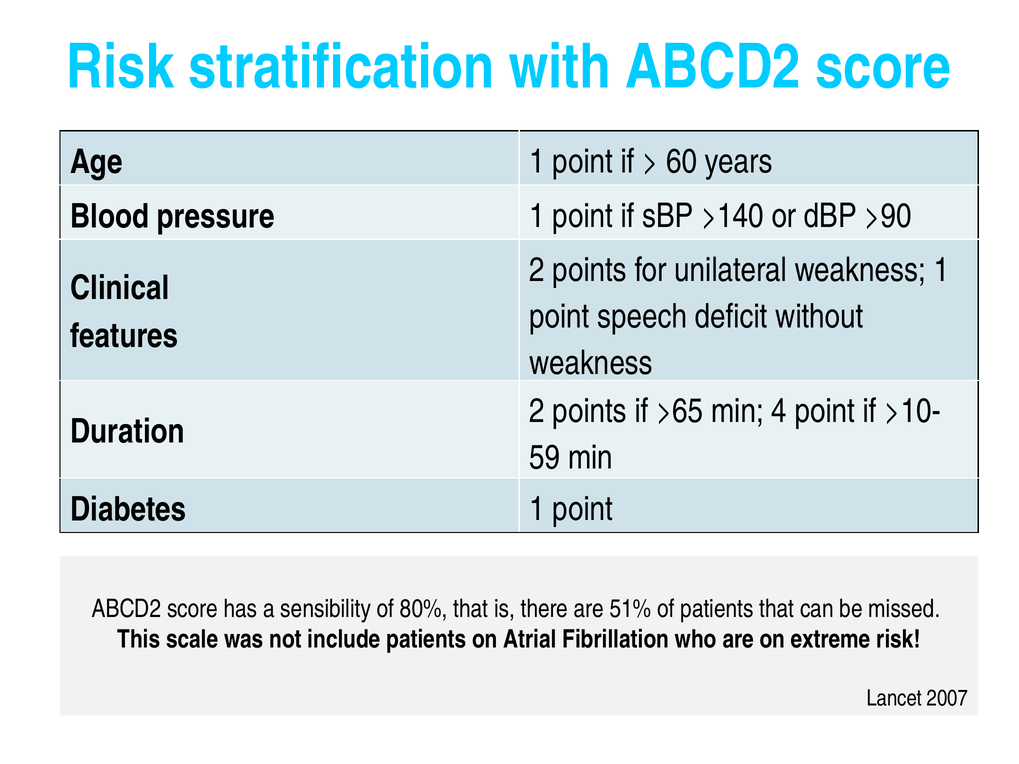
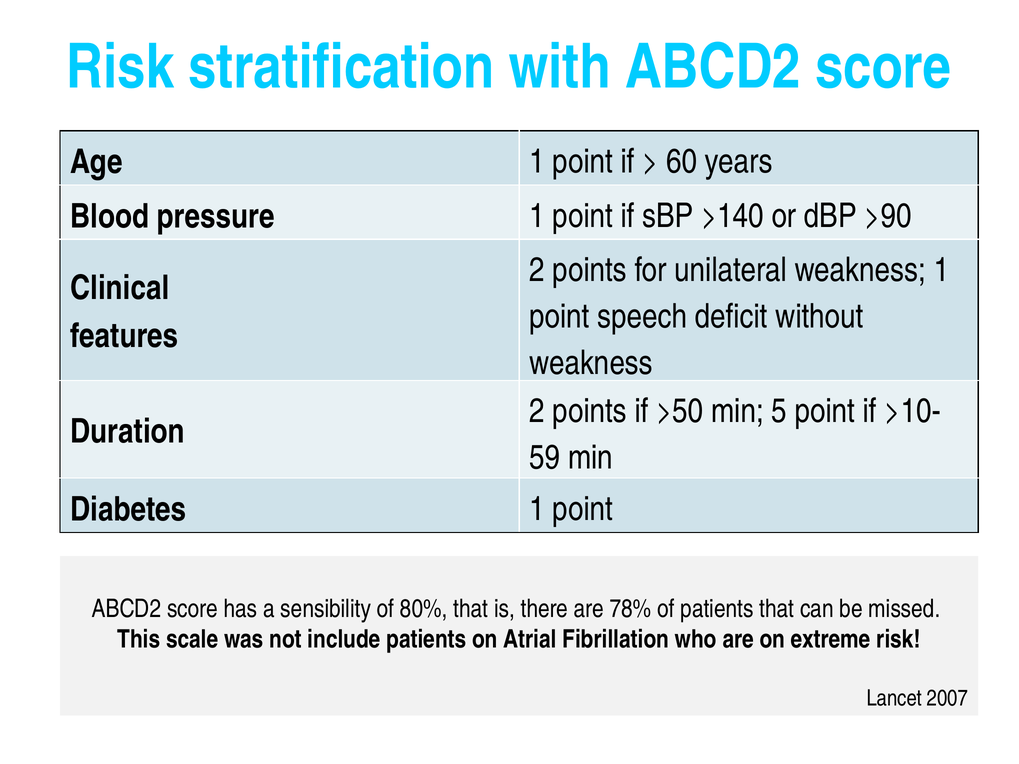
>65: >65 -> >50
4: 4 -> 5
51%: 51% -> 78%
